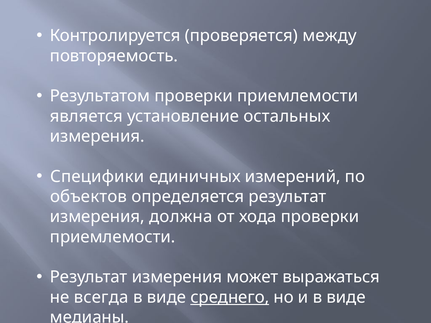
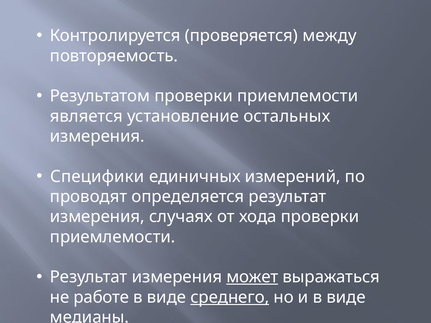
объектов: объектов -> проводят
должна: должна -> случаях
может underline: none -> present
всегда: всегда -> работе
